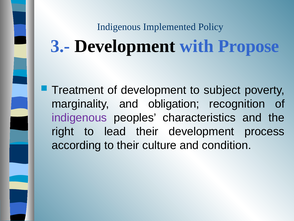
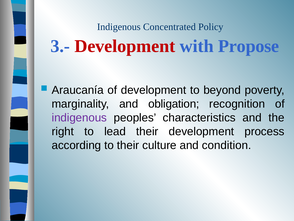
Implemented: Implemented -> Concentrated
Development at (125, 46) colour: black -> red
Treatment: Treatment -> Araucanía
subject: subject -> beyond
